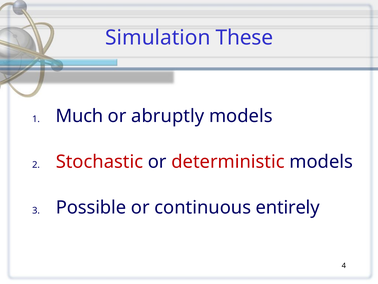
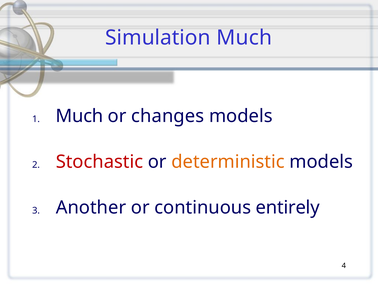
Simulation These: These -> Much
abruptly: abruptly -> changes
deterministic colour: red -> orange
Possible: Possible -> Another
